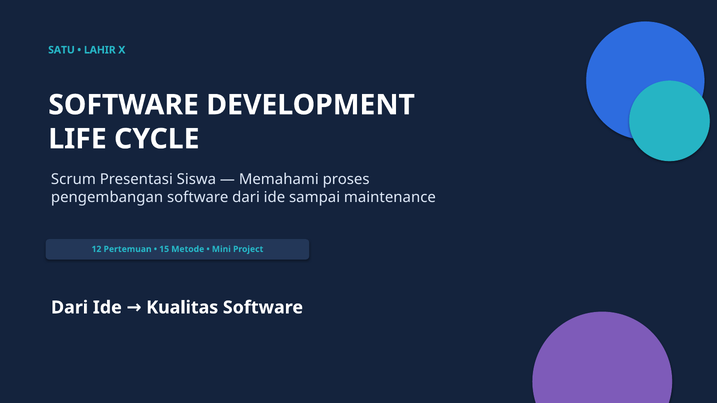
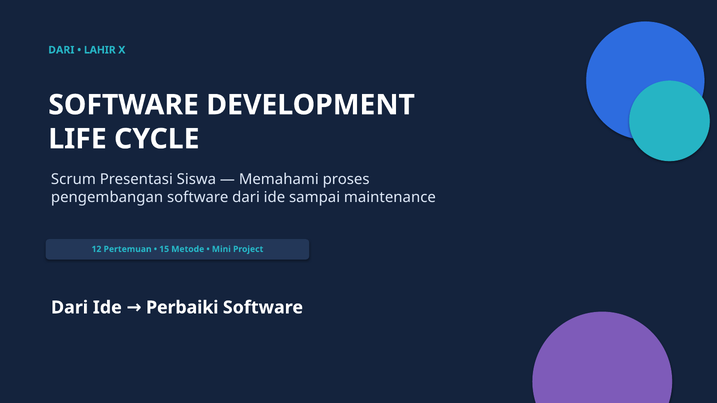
SATU at (61, 50): SATU -> DARI
Kualitas: Kualitas -> Perbaiki
